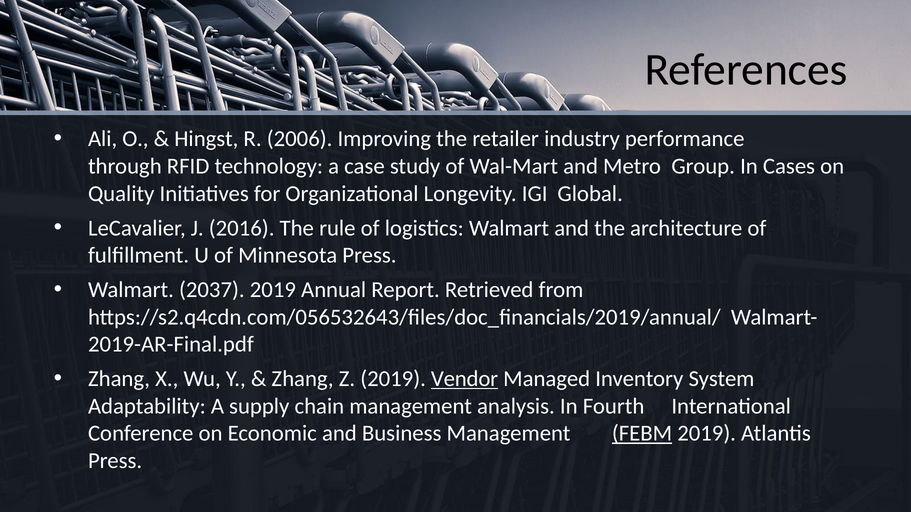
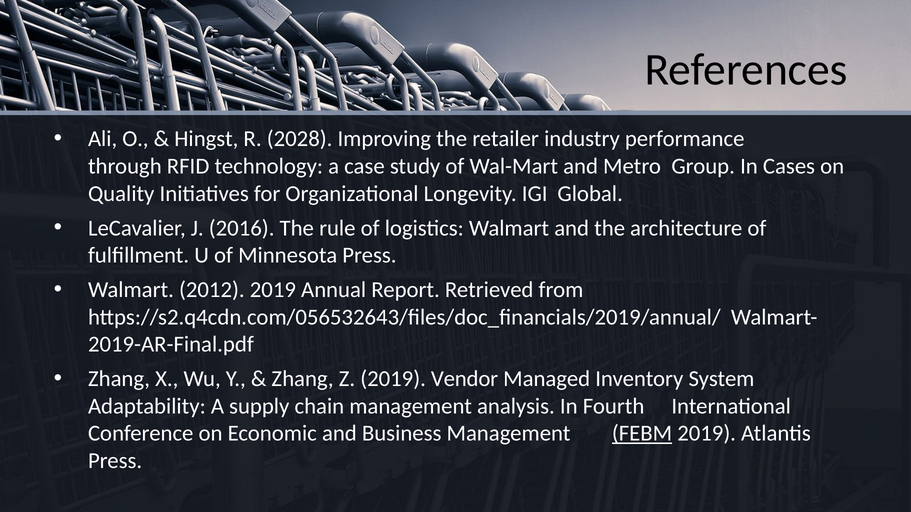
2006: 2006 -> 2028
2037: 2037 -> 2012
Vendor underline: present -> none
